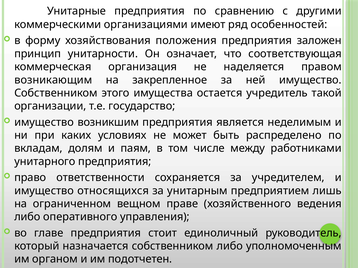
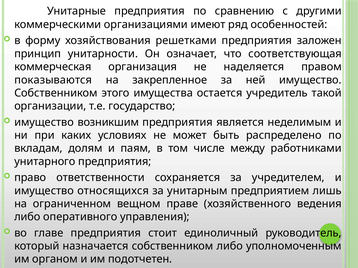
положения: положения -> решетками
возникающим: возникающим -> показываются
